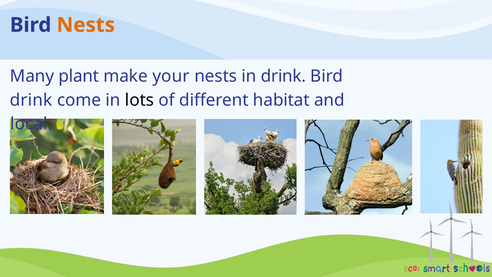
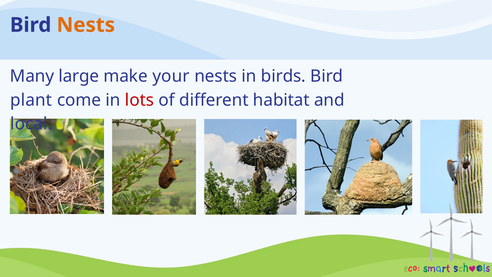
plant: plant -> large
in drink: drink -> birds
drink at (31, 100): drink -> plant
lots colour: black -> red
